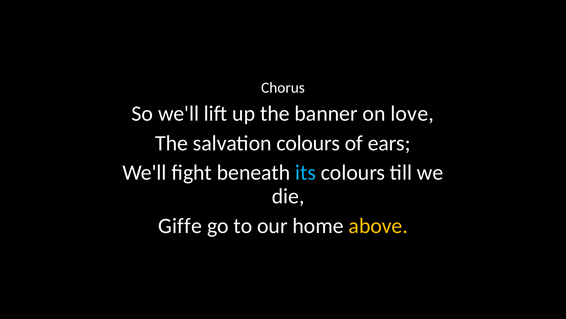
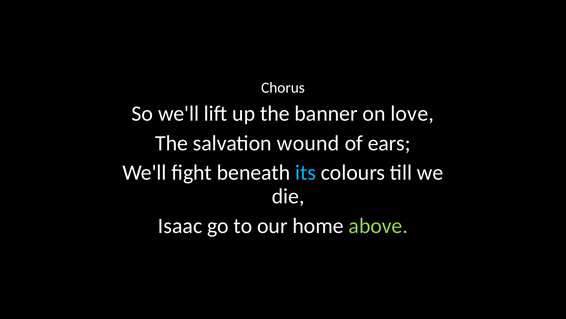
salvation colours: colours -> wound
Giffe: Giffe -> Isaac
above colour: yellow -> light green
